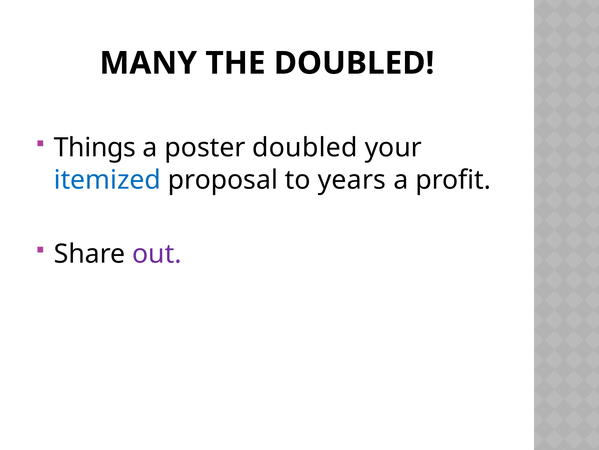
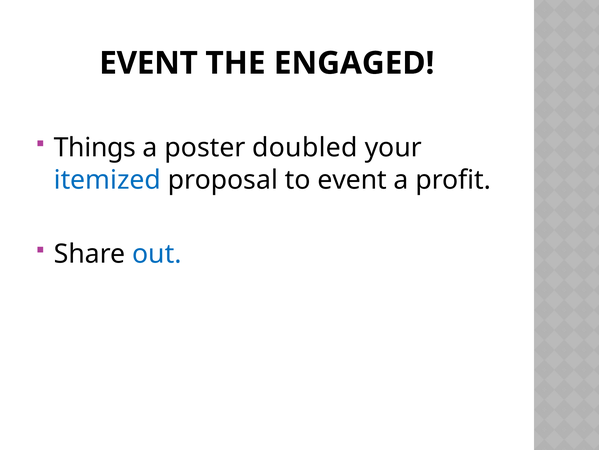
MANY at (148, 63): MANY -> EVENT
THE DOUBLED: DOUBLED -> ENGAGED
to years: years -> event
out colour: purple -> blue
